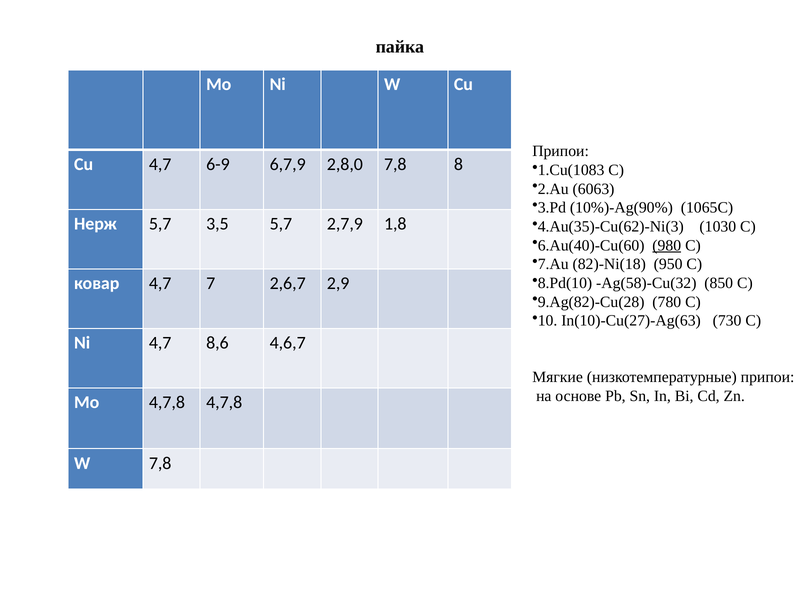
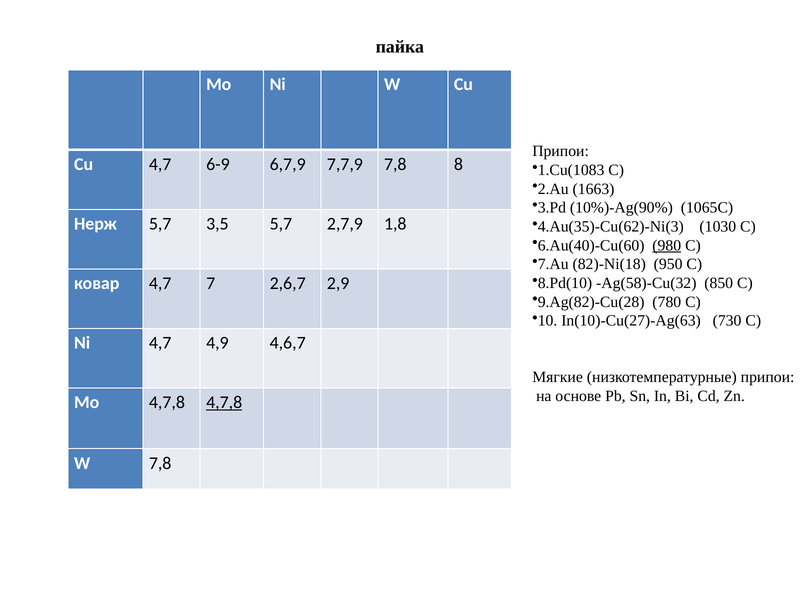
2,8,0: 2,8,0 -> 7,7,9
6063: 6063 -> 1663
8,6: 8,6 -> 4,9
4,7,8 at (224, 403) underline: none -> present
